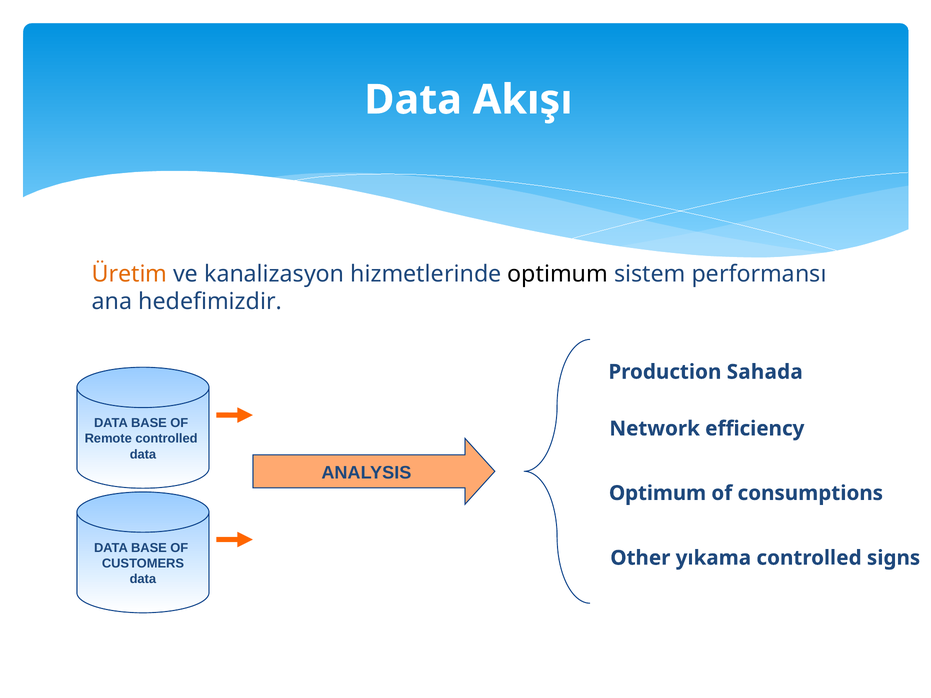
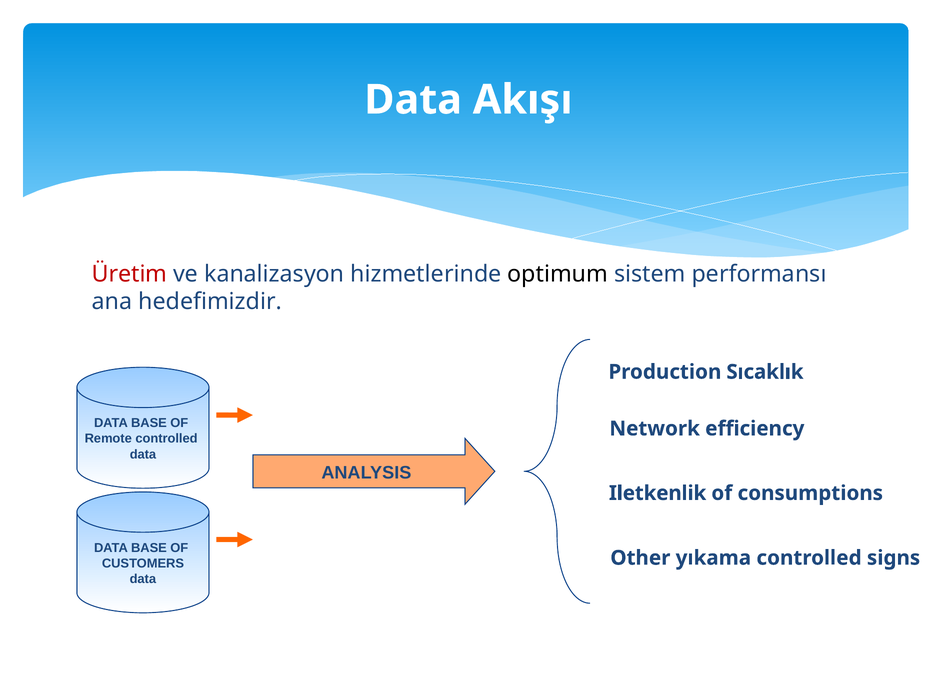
Üretim colour: orange -> red
Sahada: Sahada -> Sıcaklık
Optimum at (658, 493): Optimum -> Iletkenlik
